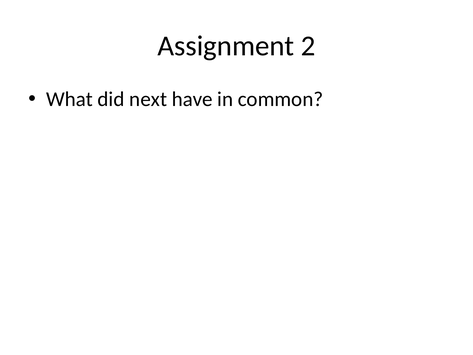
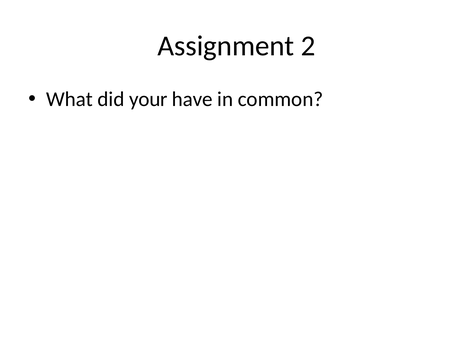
next: next -> your
